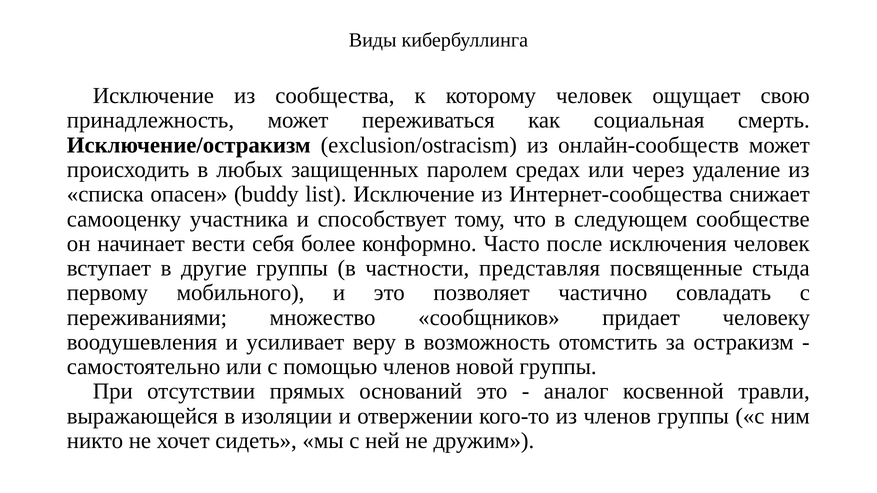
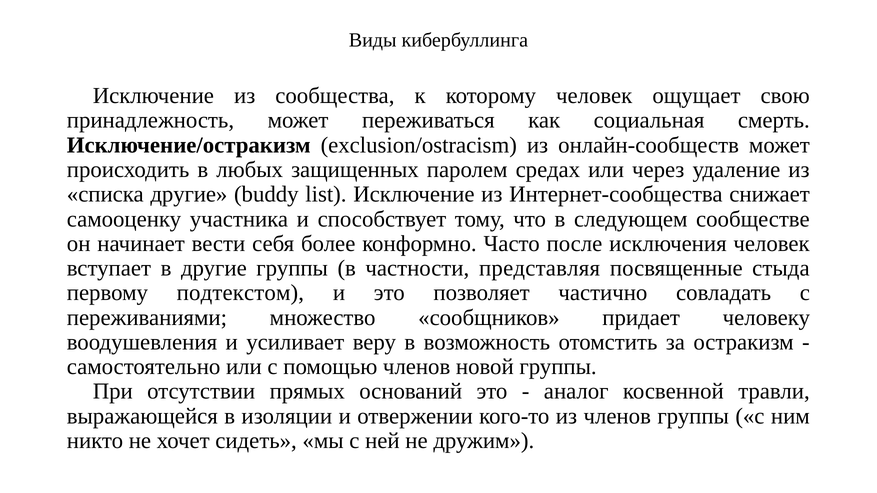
списка опасен: опасен -> другие
мобильного: мобильного -> подтекстом
